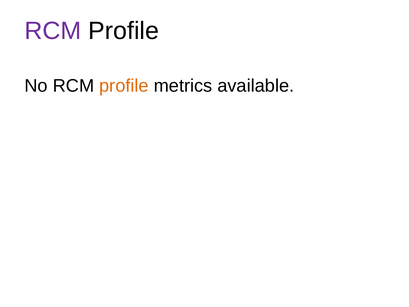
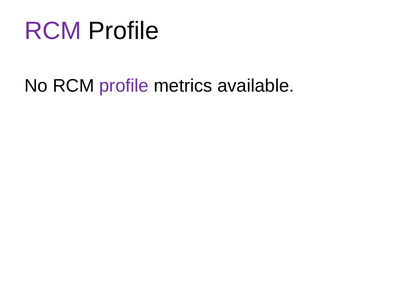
profile at (124, 86) colour: orange -> purple
